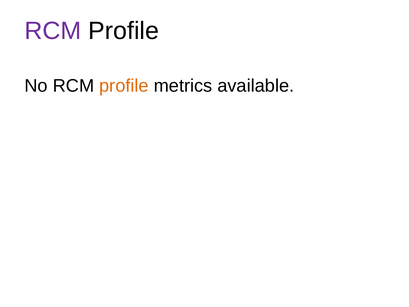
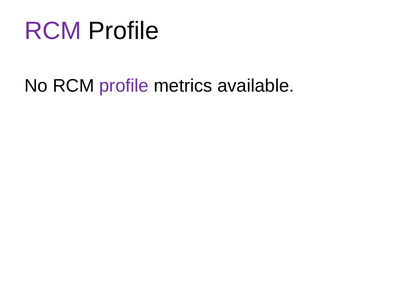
profile at (124, 86) colour: orange -> purple
